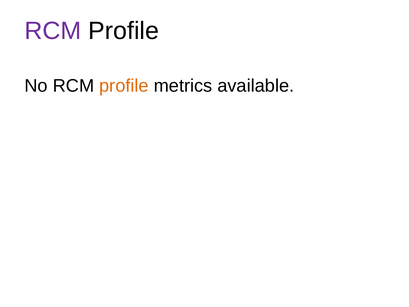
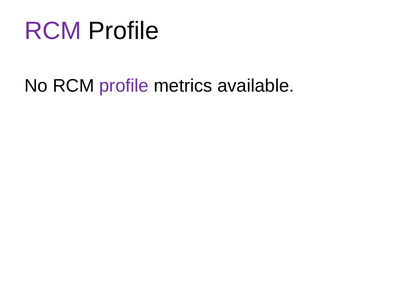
profile at (124, 86) colour: orange -> purple
